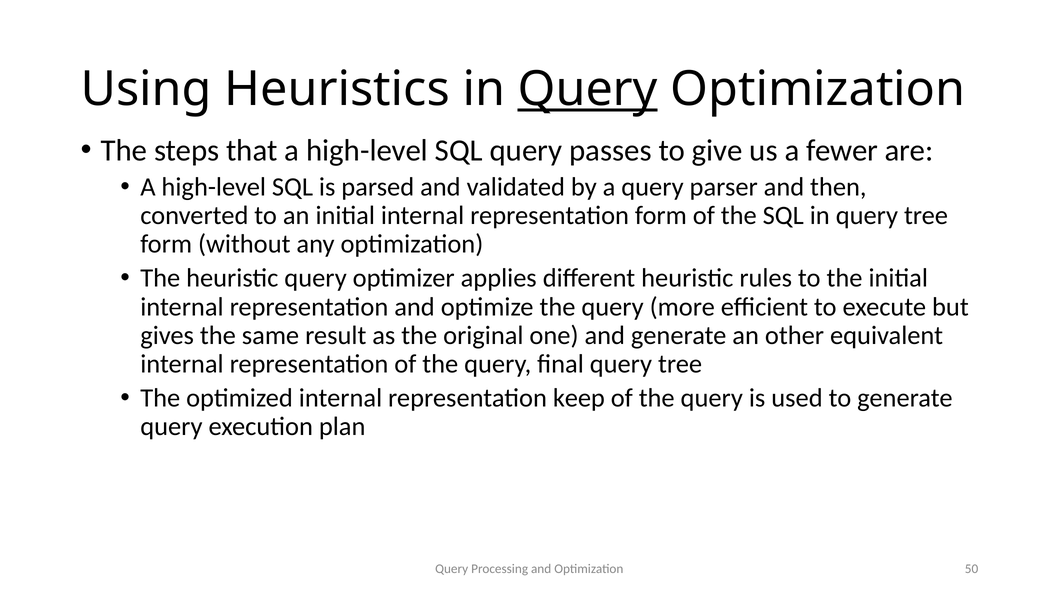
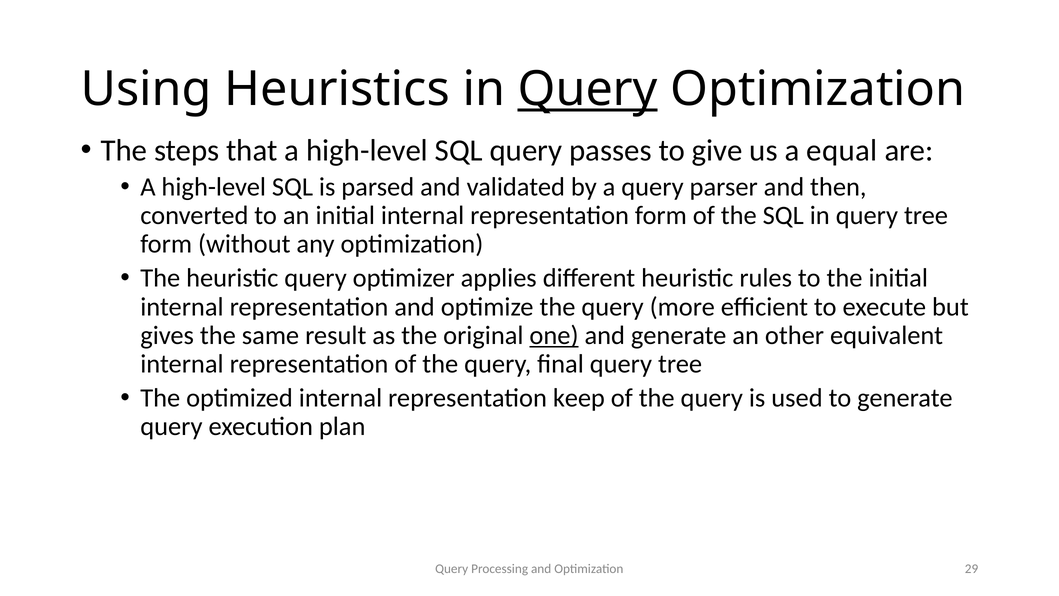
fewer: fewer -> equal
one underline: none -> present
50: 50 -> 29
